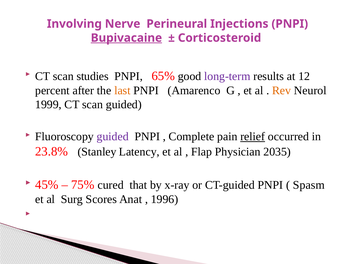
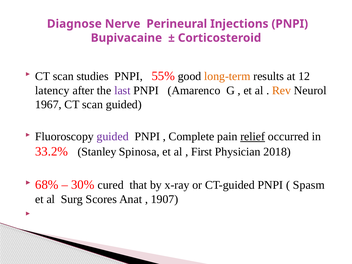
Involving: Involving -> Diagnose
Bupivacaine underline: present -> none
65%: 65% -> 55%
long-term colour: purple -> orange
percent: percent -> latency
last colour: orange -> purple
1999: 1999 -> 1967
23.8%: 23.8% -> 33.2%
Latency: Latency -> Spinosa
Flap: Flap -> First
2035: 2035 -> 2018
45%: 45% -> 68%
75%: 75% -> 30%
1996: 1996 -> 1907
